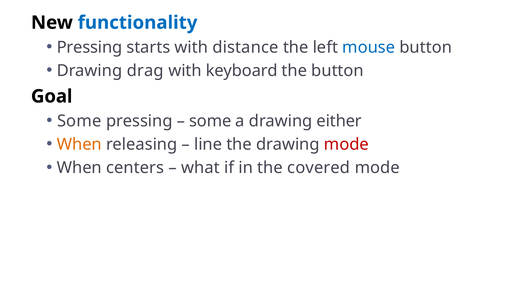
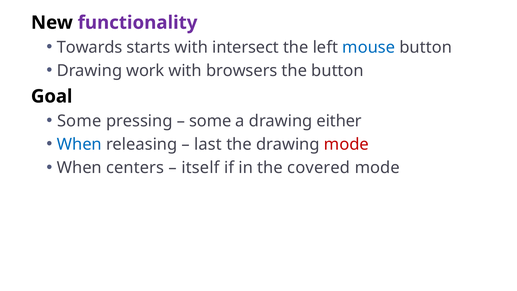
functionality colour: blue -> purple
Pressing at (90, 47): Pressing -> Towards
distance: distance -> intersect
drag: drag -> work
keyboard: keyboard -> browsers
When at (79, 144) colour: orange -> blue
line: line -> last
what: what -> itself
